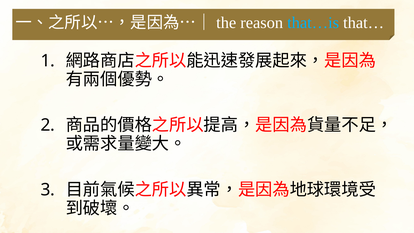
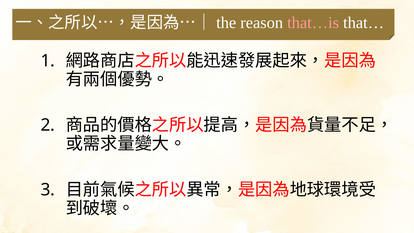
that…is colour: light blue -> pink
